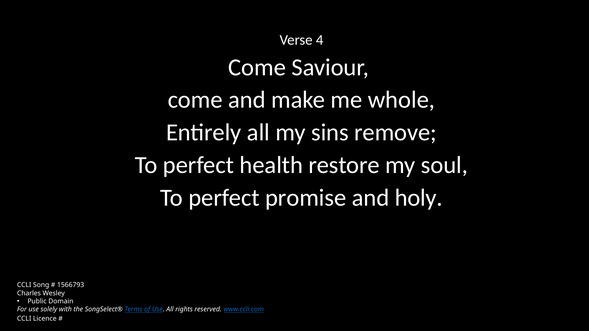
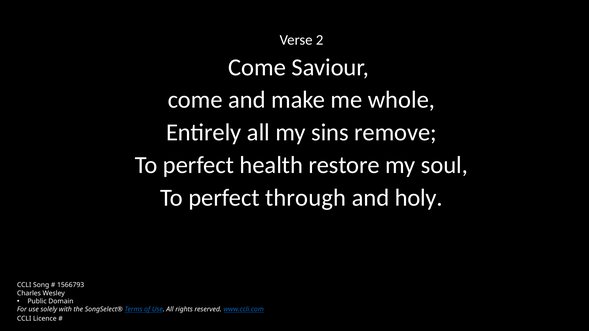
4: 4 -> 2
promise: promise -> through
